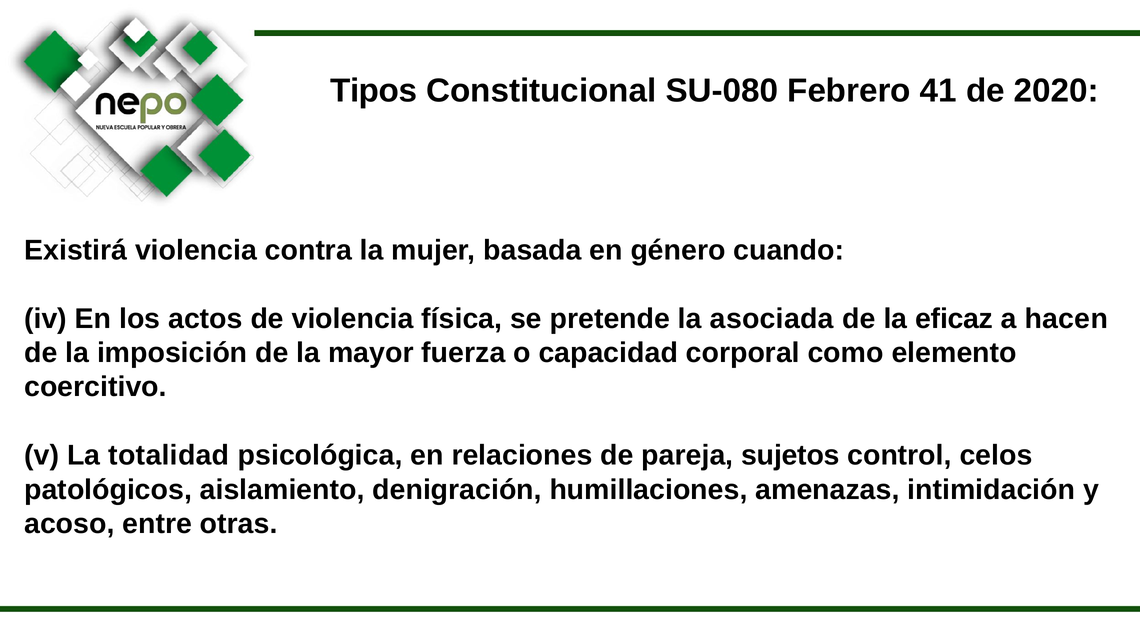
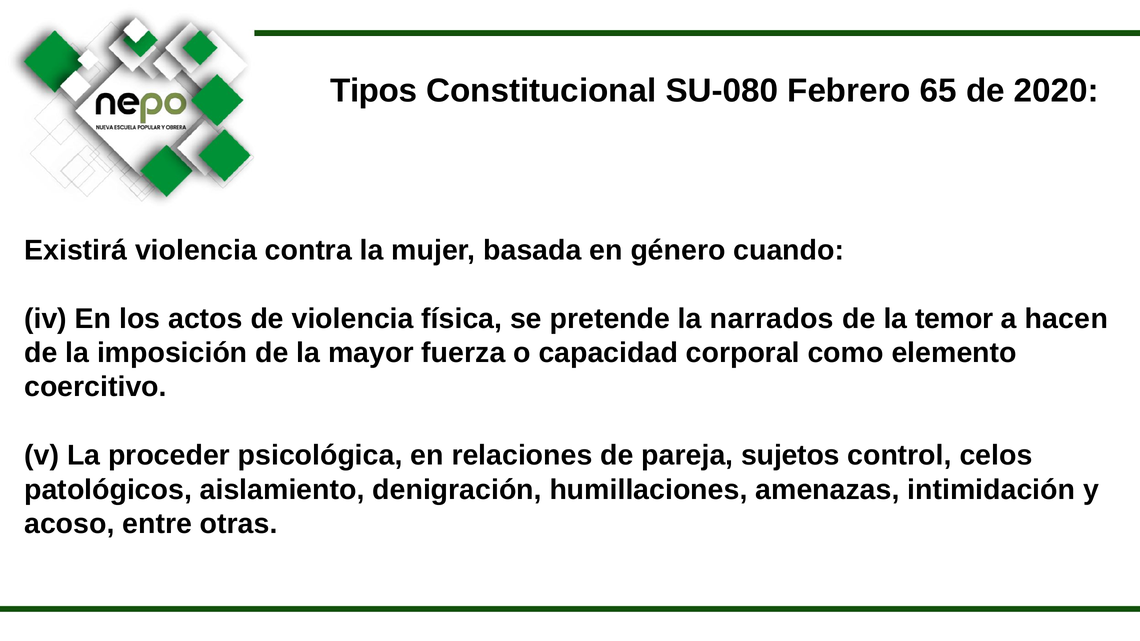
41: 41 -> 65
asociada: asociada -> narrados
eficaz: eficaz -> temor
totalidad: totalidad -> proceder
